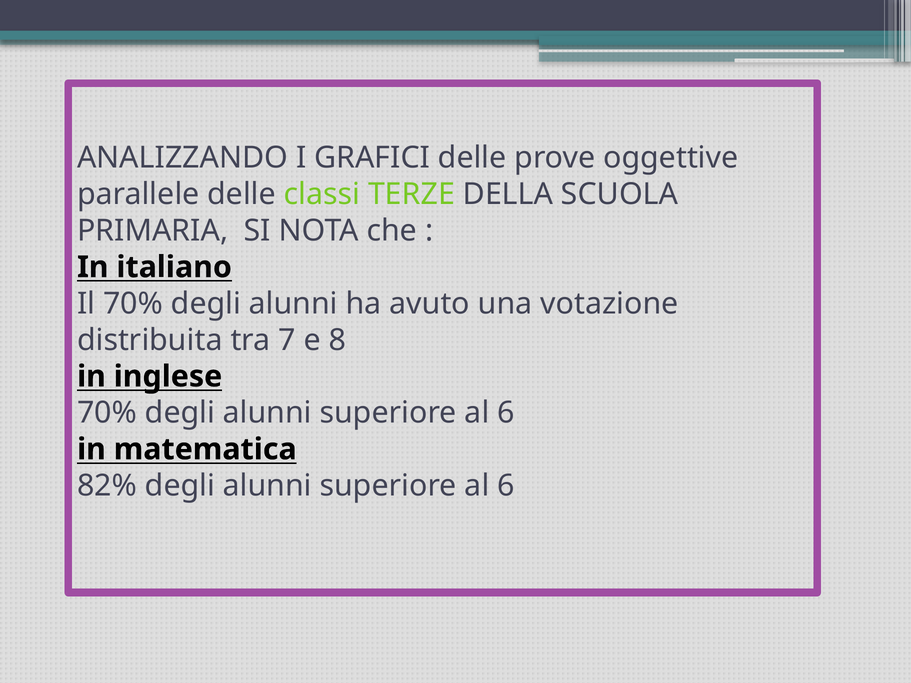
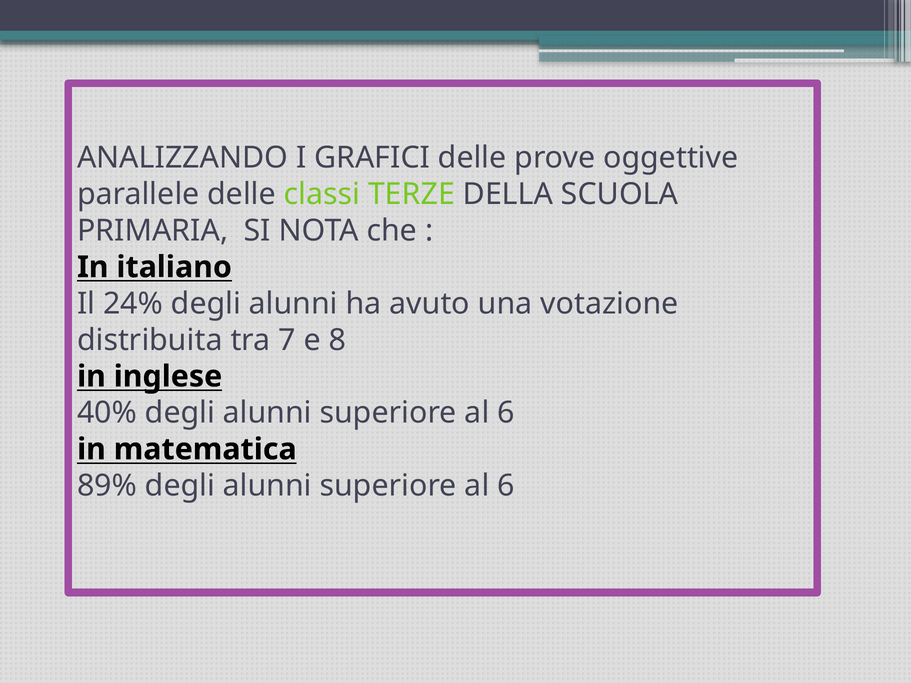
Il 70%: 70% -> 24%
70% at (107, 413): 70% -> 40%
82%: 82% -> 89%
